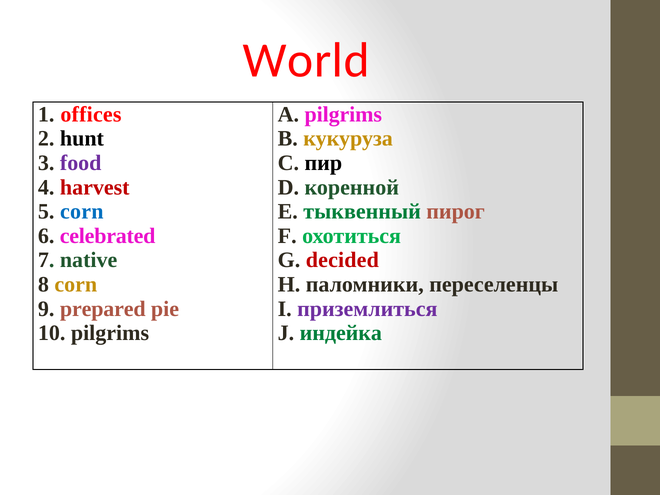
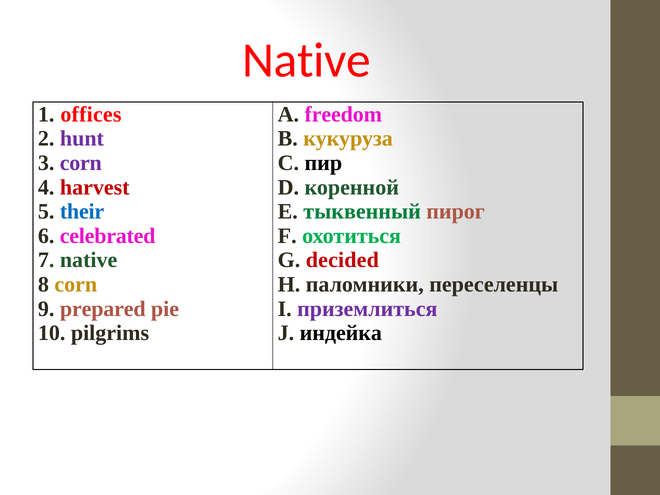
World at (306, 60): World -> Native
A pilgrims: pilgrims -> freedom
hunt colour: black -> purple
3 food: food -> corn
5 corn: corn -> their
индейка colour: green -> black
